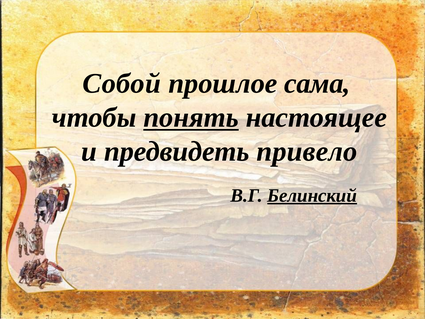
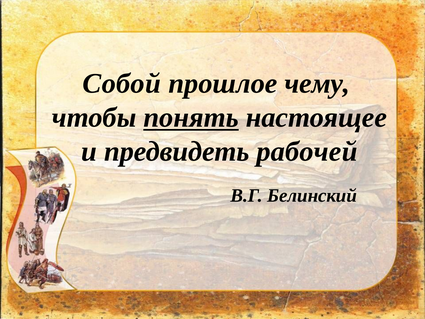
сама: сама -> чему
привело: привело -> рабочей
Белинский underline: present -> none
